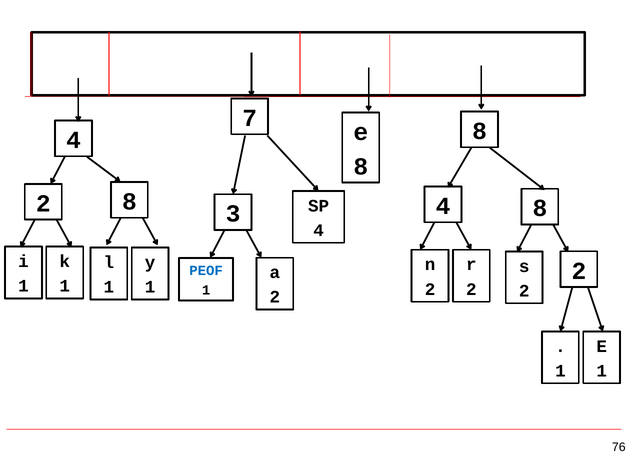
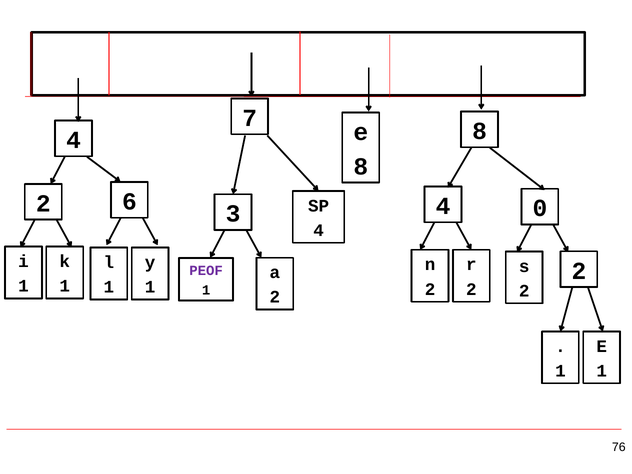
2 8: 8 -> 6
4 8: 8 -> 0
PEOF colour: blue -> purple
